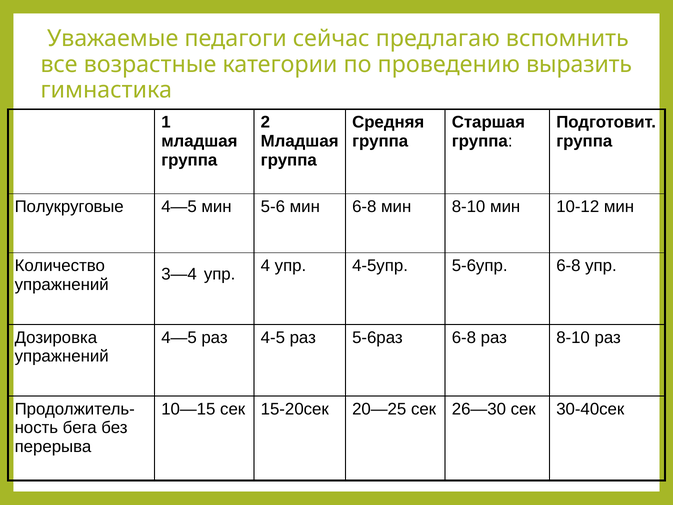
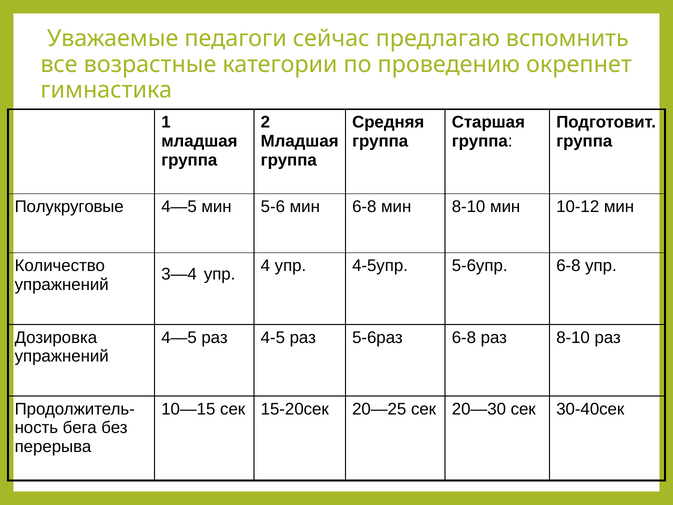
выразить: выразить -> окрепнет
26―30: 26―30 -> 20―30
